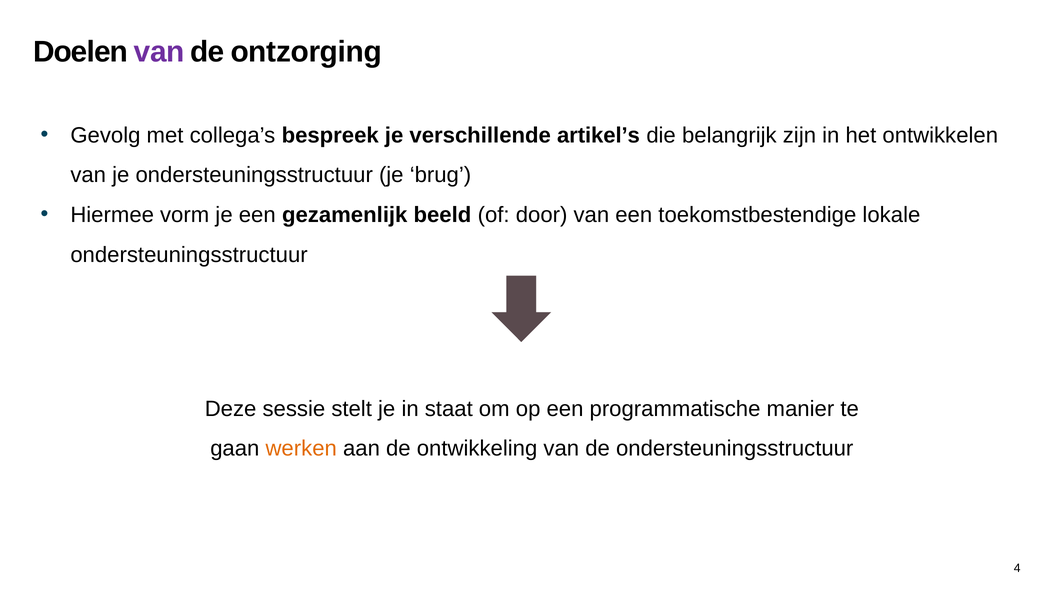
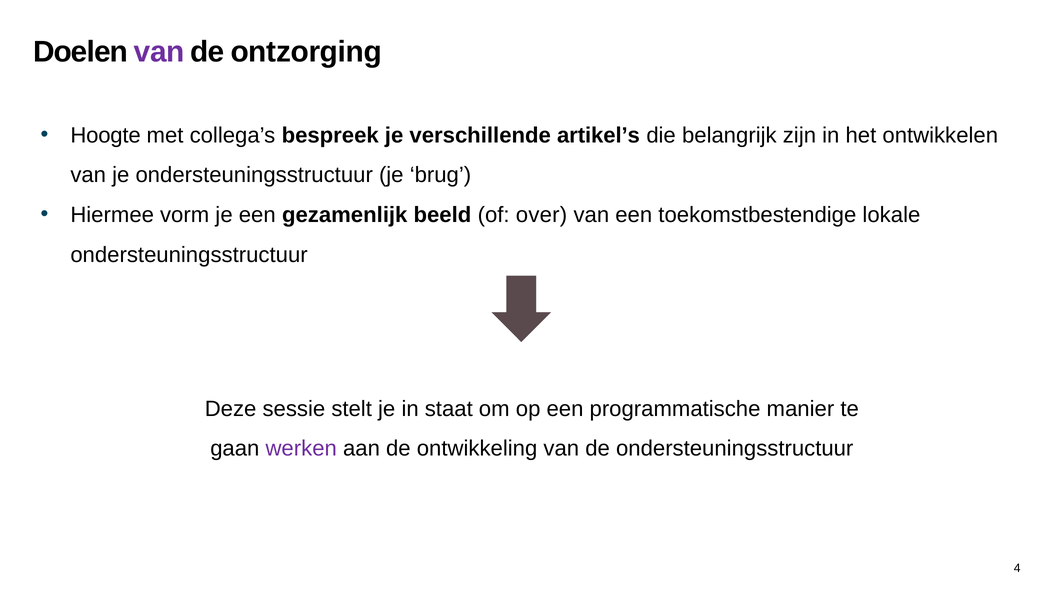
Gevolg: Gevolg -> Hoogte
door: door -> over
werken colour: orange -> purple
